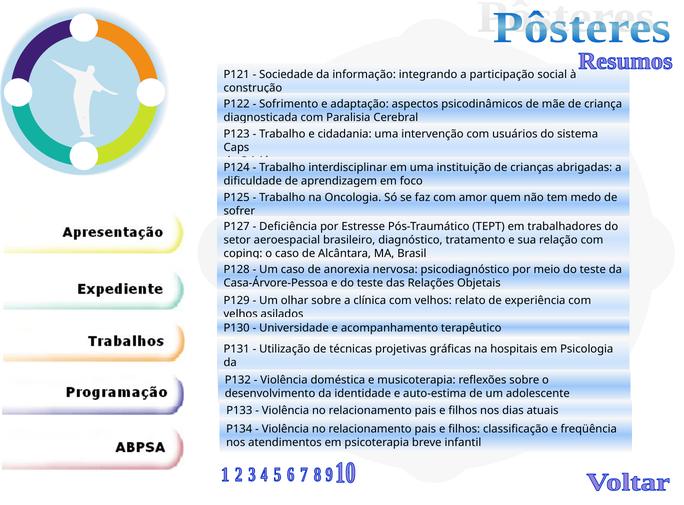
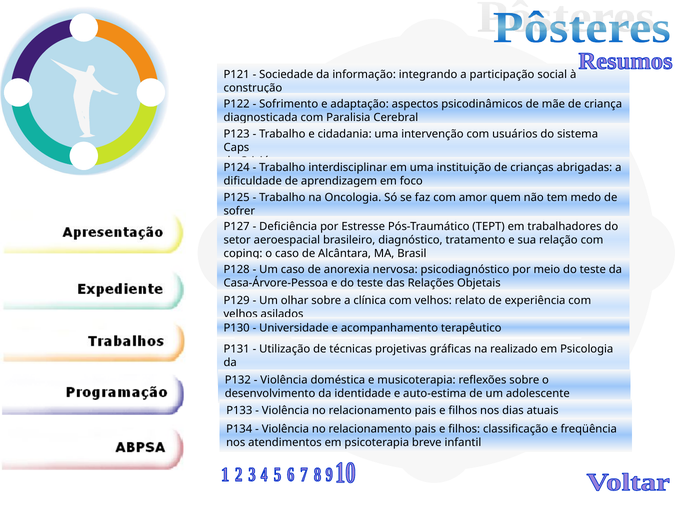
hospitais: hospitais -> realizado
